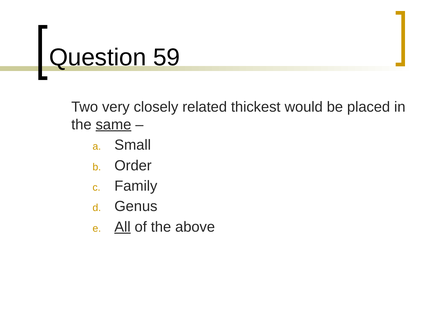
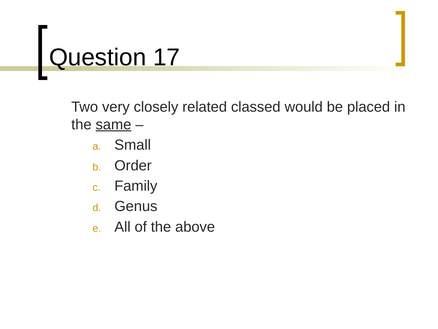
59: 59 -> 17
thickest: thickest -> classed
All underline: present -> none
